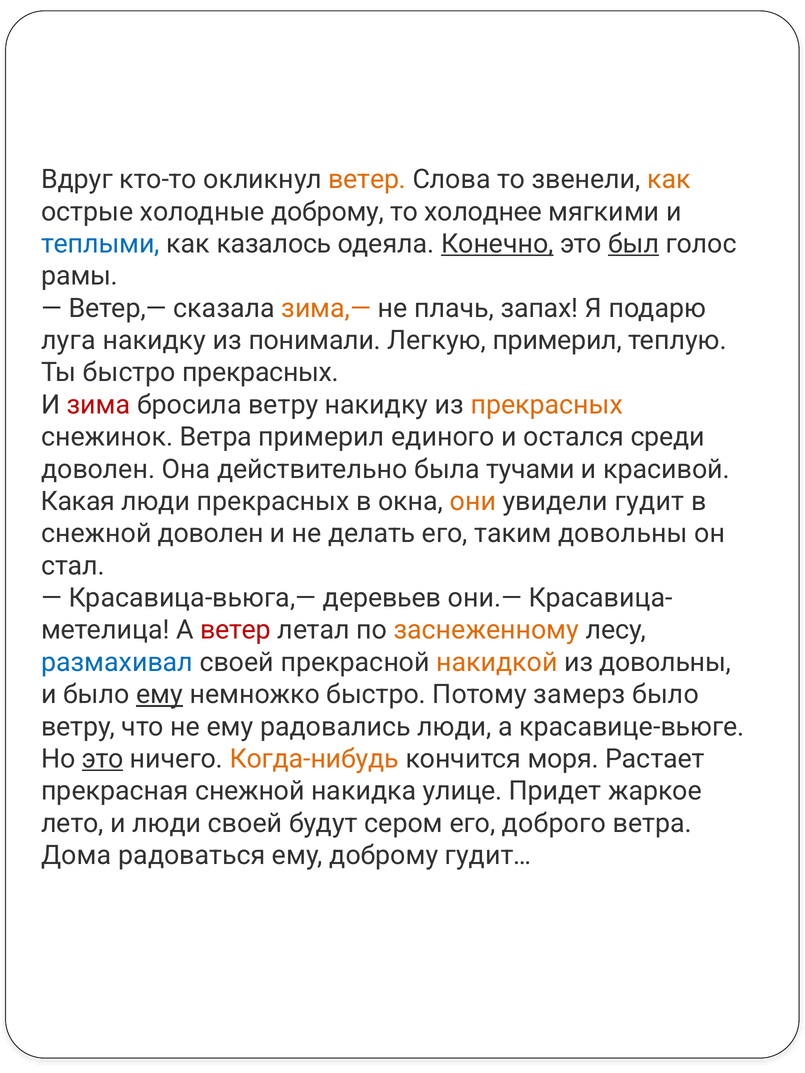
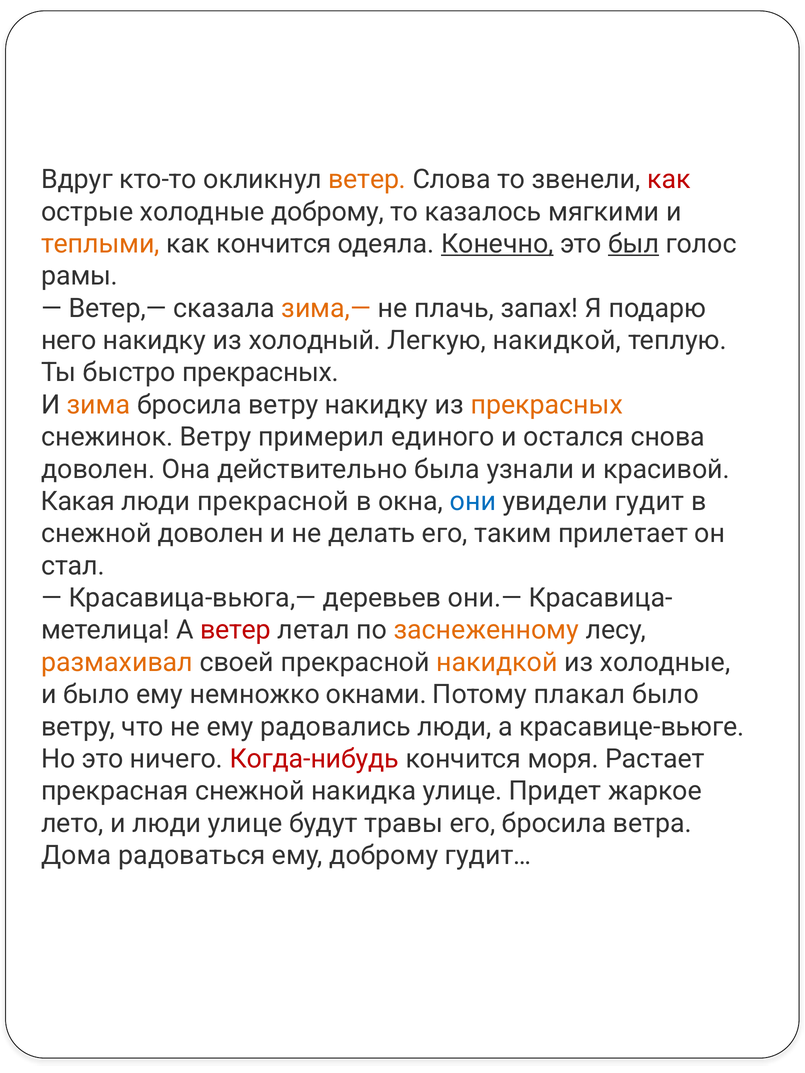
как at (669, 180) colour: orange -> red
холоднее: холоднее -> казалось
теплыми colour: blue -> orange
как казалось: казалось -> кончится
луга: луга -> него
понимали: понимали -> холодный
Легкую примерил: примерил -> накидкой
зима colour: red -> orange
снежинок Ветра: Ветра -> Ветру
среди: среди -> снова
тучами: тучами -> узнали
люди прекрасных: прекрасных -> прекрасной
они colour: orange -> blue
таким довольны: довольны -> прилетает
размахивал colour: blue -> orange
из довольны: довольны -> холодные
ему at (160, 695) underline: present -> none
немножко быстро: быстро -> окнами
замерз: замерз -> плакал
это at (103, 759) underline: present -> none
Когда-нибудь colour: orange -> red
люди своей: своей -> улице
сером: сером -> травы
его доброго: доброго -> бросила
